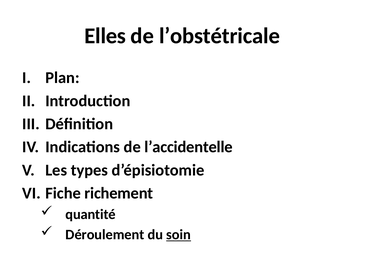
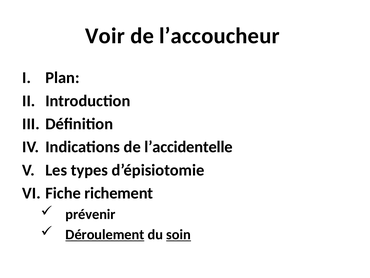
Elles: Elles -> Voir
l’obstétricale: l’obstétricale -> l’accoucheur
quantité: quantité -> prévenir
Déroulement underline: none -> present
